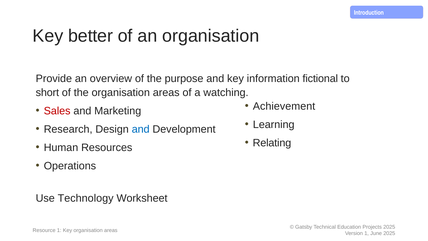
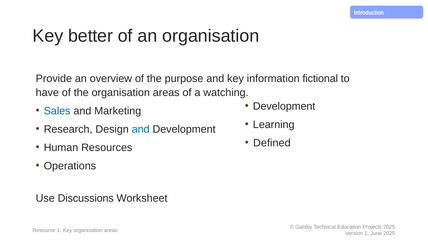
short: short -> have
Achievement at (284, 106): Achievement -> Development
Sales colour: red -> blue
Relating: Relating -> Defined
Technology: Technology -> Discussions
